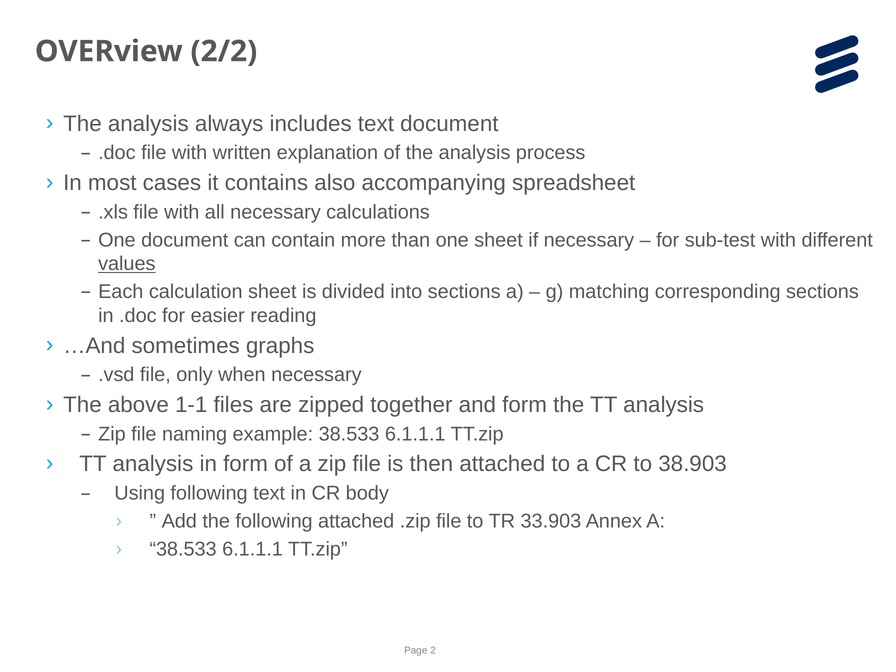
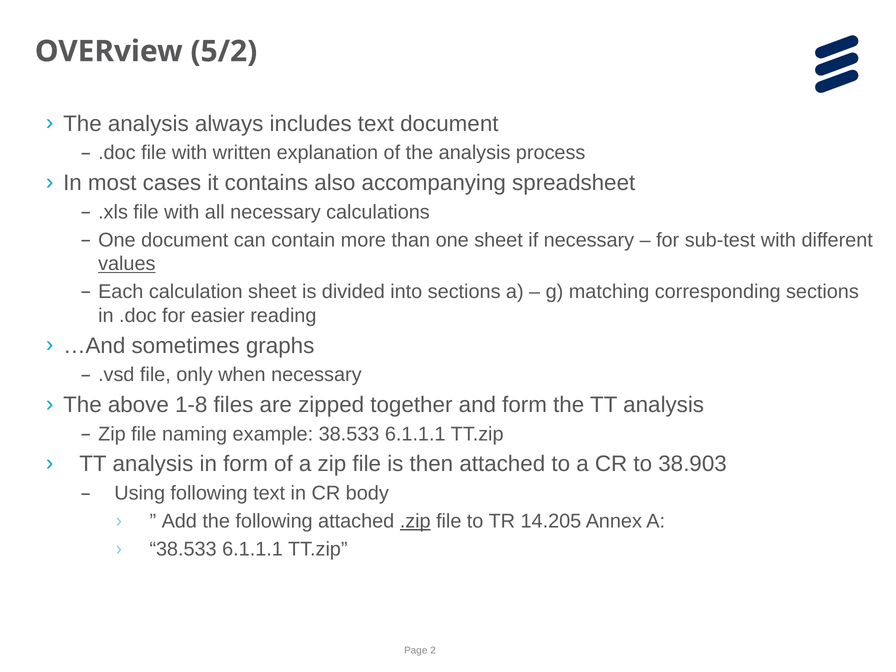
2/2: 2/2 -> 5/2
1-1: 1-1 -> 1-8
.zip underline: none -> present
33.903: 33.903 -> 14.205
